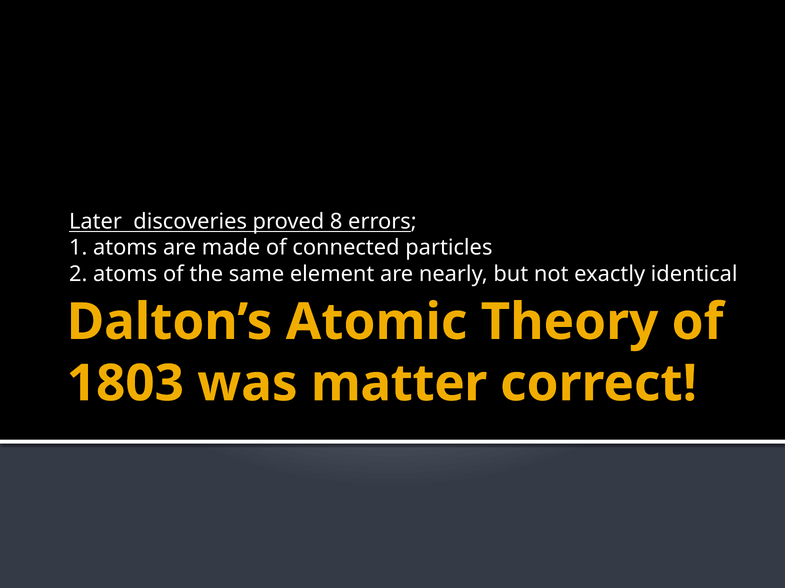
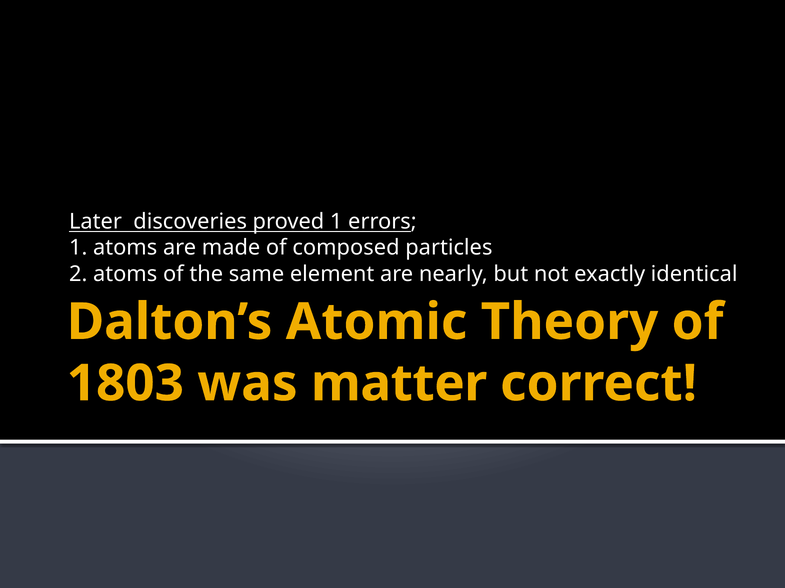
proved 8: 8 -> 1
connected: connected -> composed
